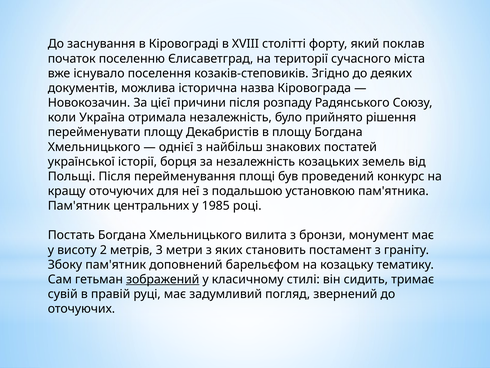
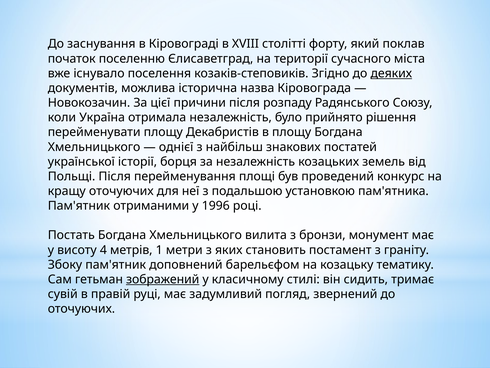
деяких underline: none -> present
центральних: центральних -> отриманими
1985: 1985 -> 1996
2: 2 -> 4
3: 3 -> 1
